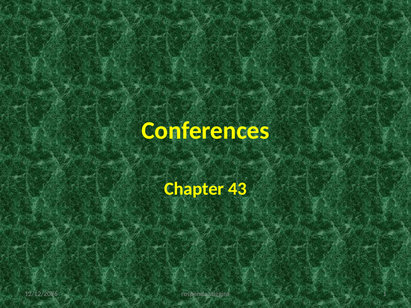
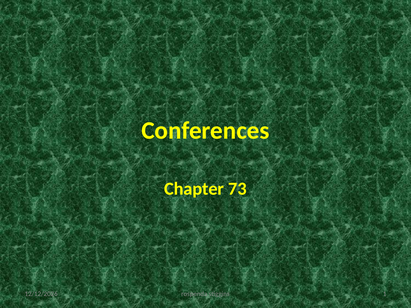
43: 43 -> 73
